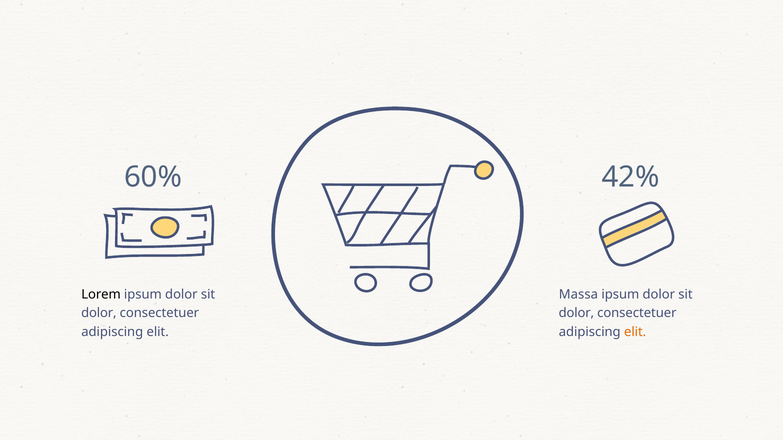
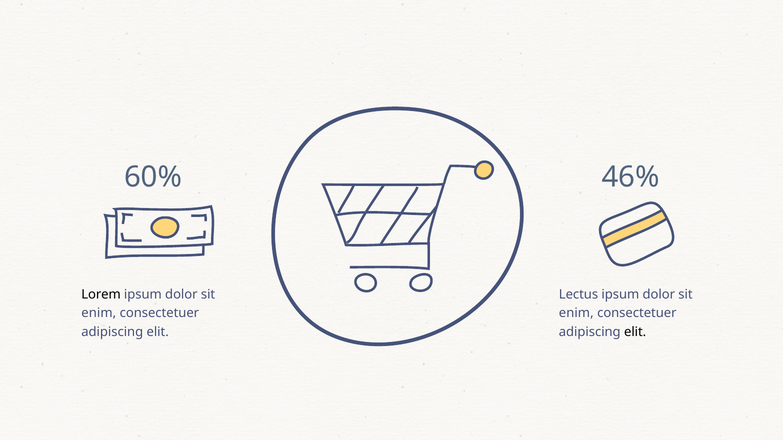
42%: 42% -> 46%
Massa: Massa -> Lectus
dolor at (99, 313): dolor -> enim
dolor at (576, 313): dolor -> enim
elit at (635, 332) colour: orange -> black
